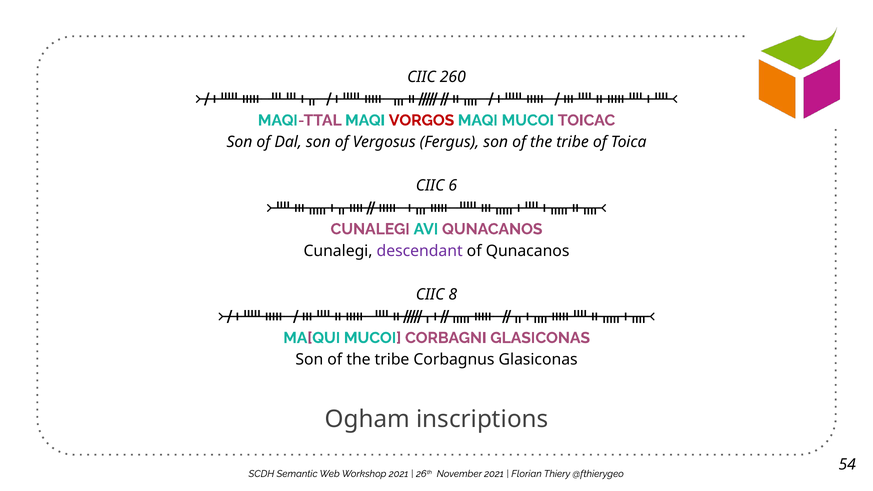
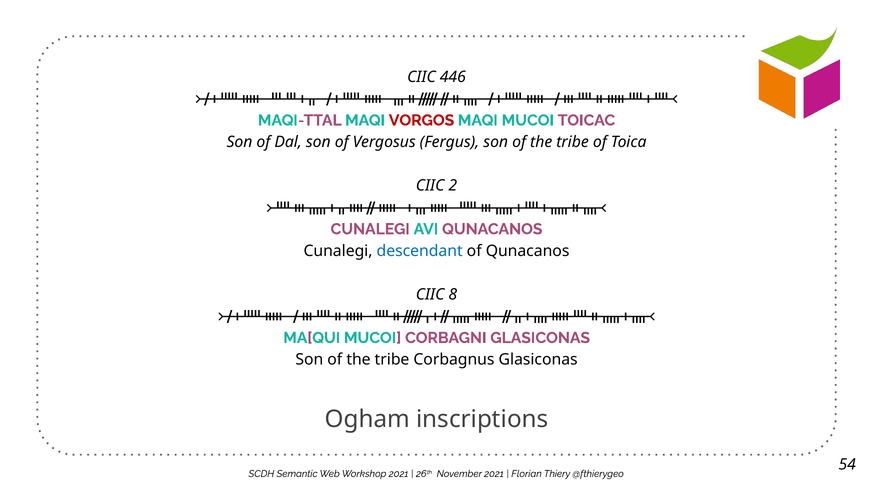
260: 260 -> 446
6: 6 -> 2
descendant colour: purple -> blue
